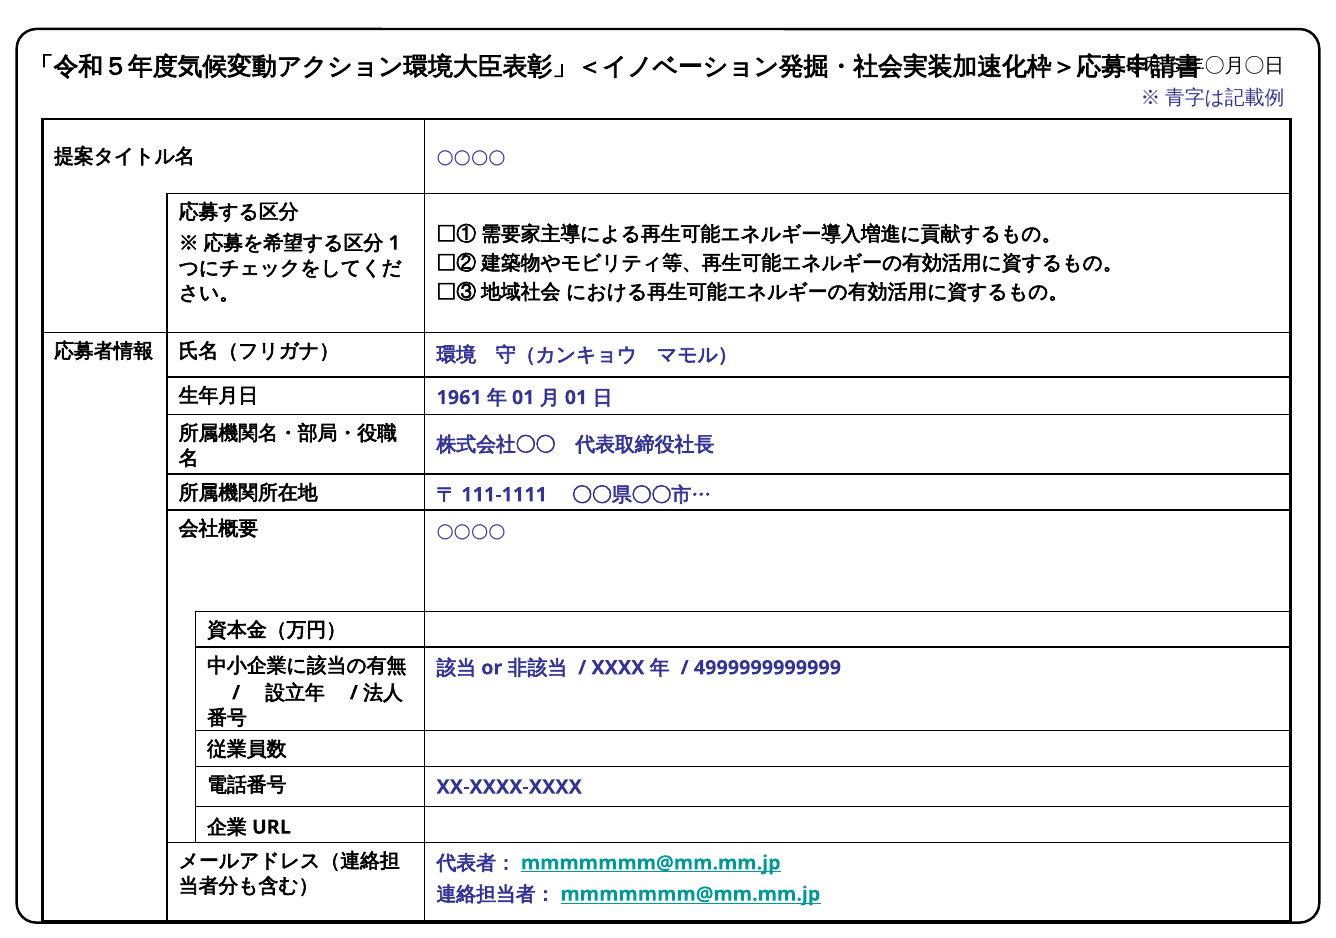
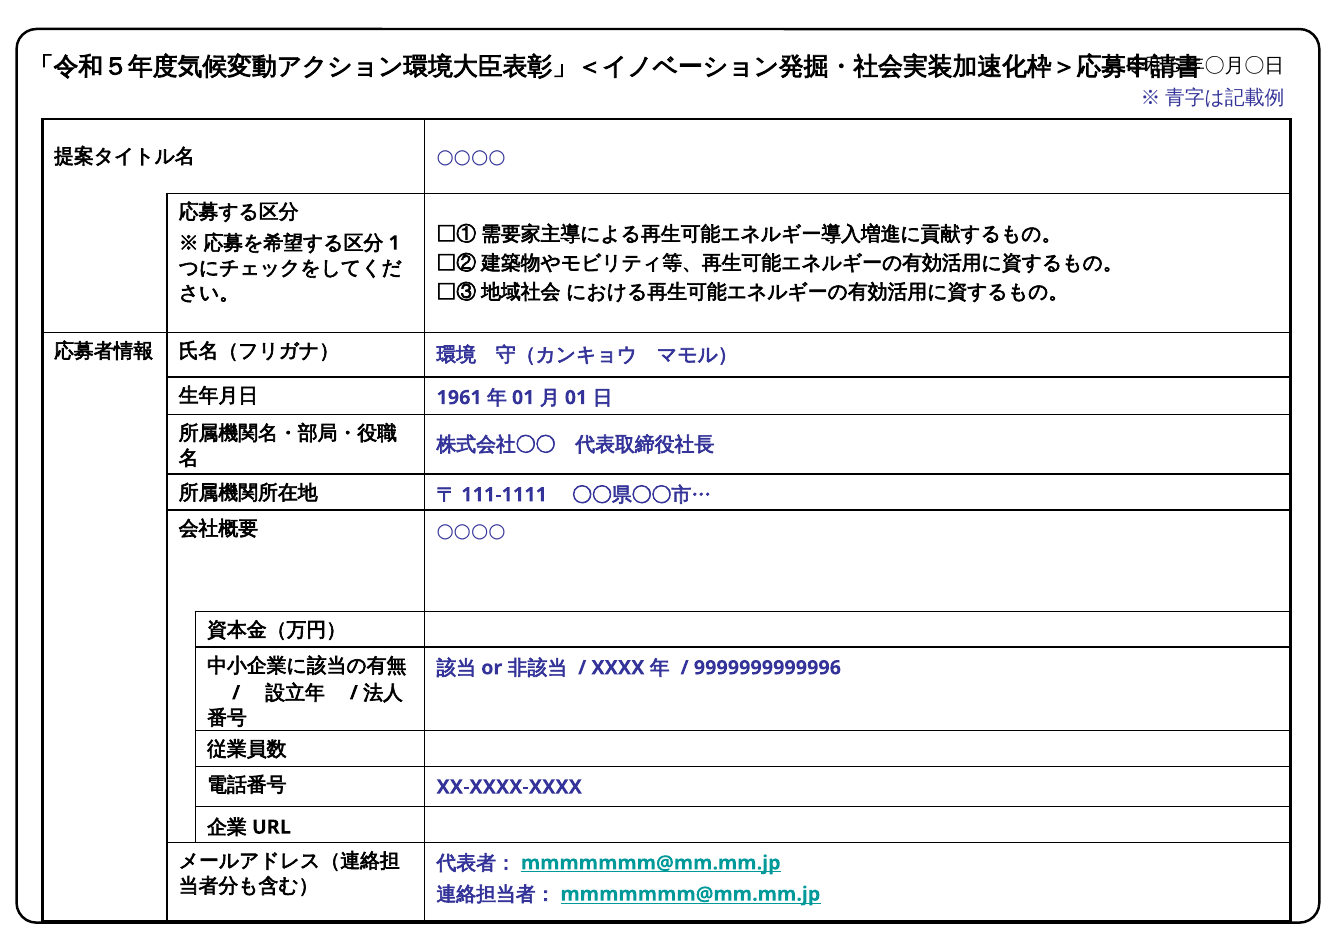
4999999999999: 4999999999999 -> 9999999999996
